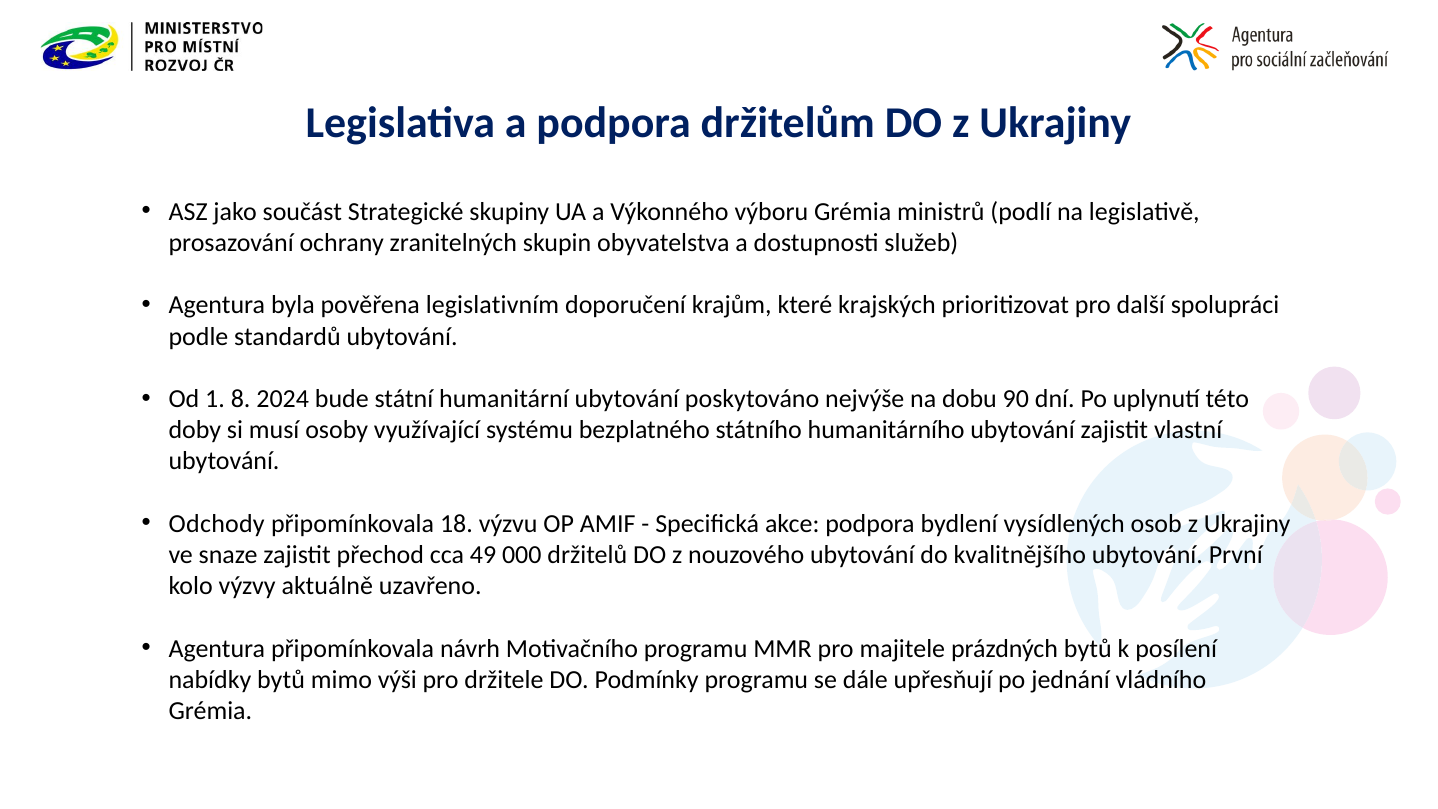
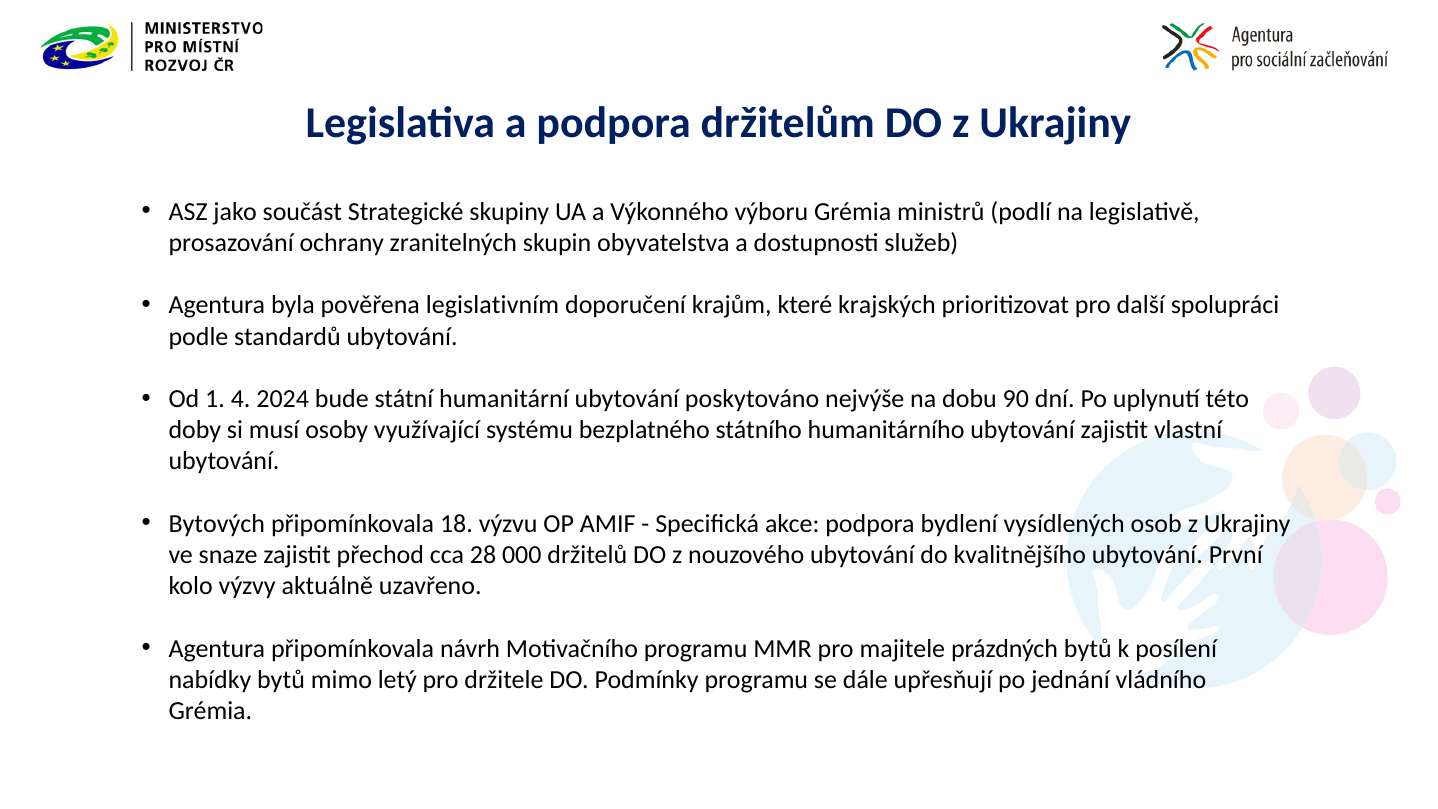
8: 8 -> 4
Odchody: Odchody -> Bytových
49: 49 -> 28
výši: výši -> letý
